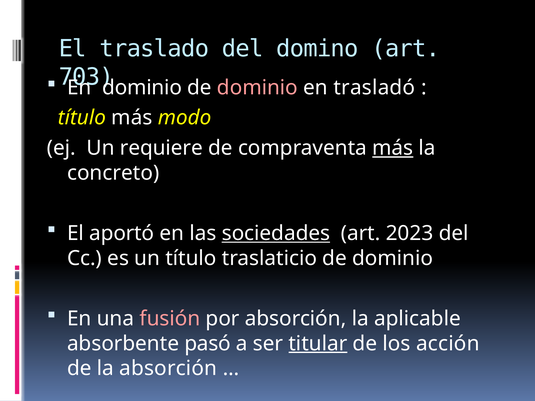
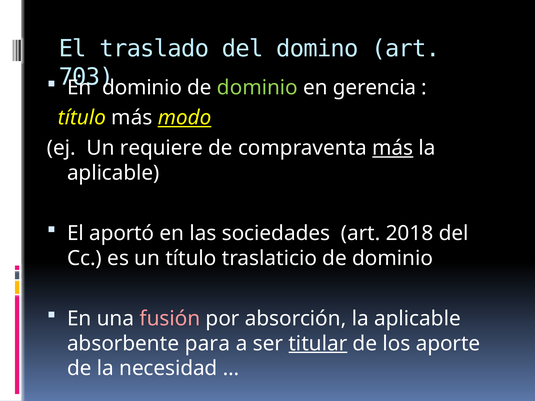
dominio at (257, 88) colour: pink -> light green
trasladó: trasladó -> gerencia
modo underline: none -> present
concreto at (113, 173): concreto -> aplicable
sociedades underline: present -> none
2023: 2023 -> 2018
pasó: pasó -> para
acción: acción -> aporte
la absorción: absorción -> necesidad
